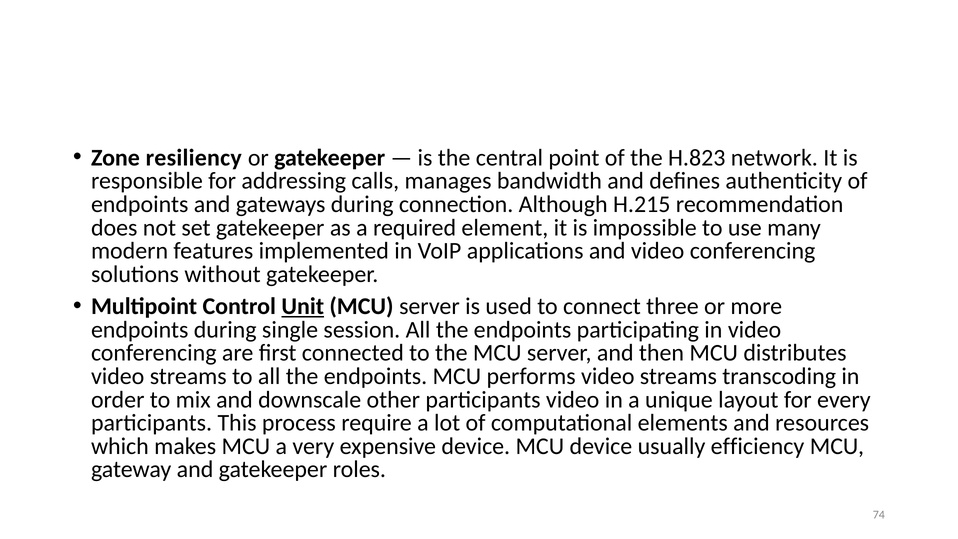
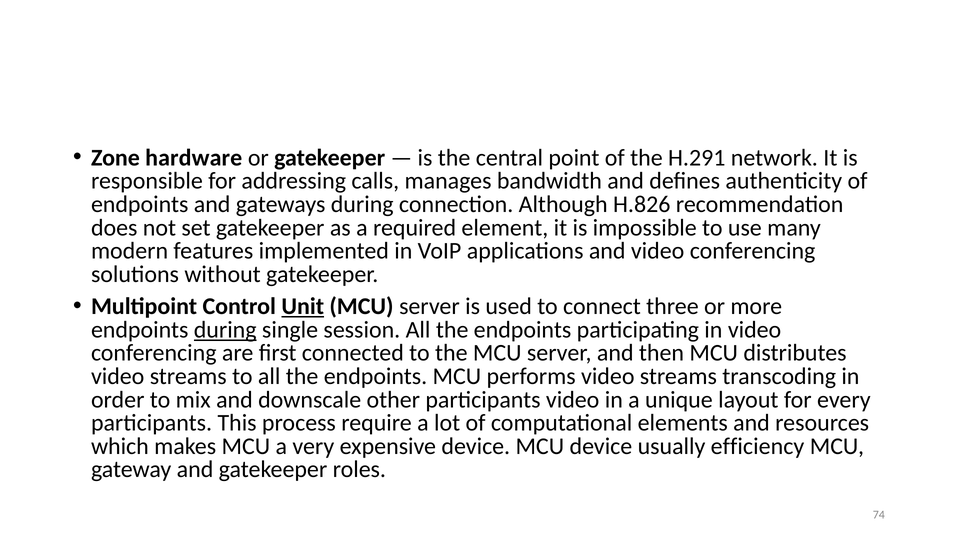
resiliency: resiliency -> hardware
H.823: H.823 -> H.291
H.215: H.215 -> H.826
during at (225, 330) underline: none -> present
